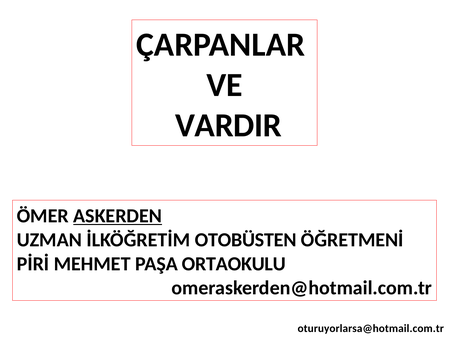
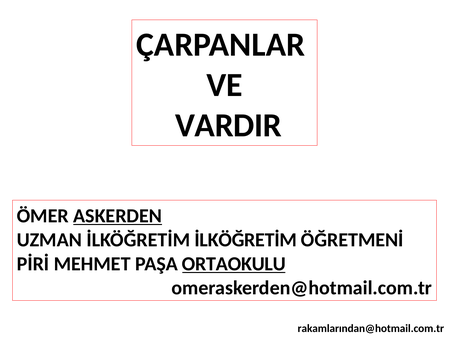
İLKÖĞRETİM OTOBÜSTEN: OTOBÜSTEN -> İLKÖĞRETİM
ORTAOKULU underline: none -> present
oturuyorlarsa@hotmail.com.tr: oturuyorlarsa@hotmail.com.tr -> rakamlarından@hotmail.com.tr
